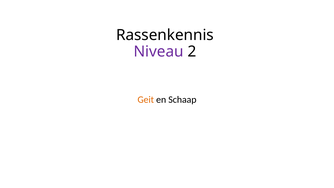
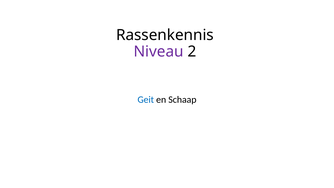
Geit colour: orange -> blue
